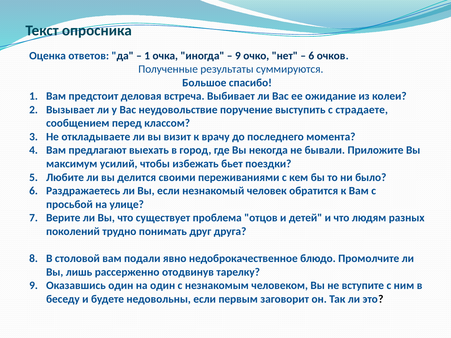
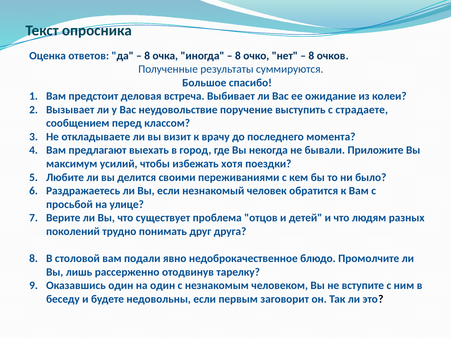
1 at (147, 56): 1 -> 8
9 at (238, 56): 9 -> 8
6 at (311, 56): 6 -> 8
бьет: бьет -> хотя
